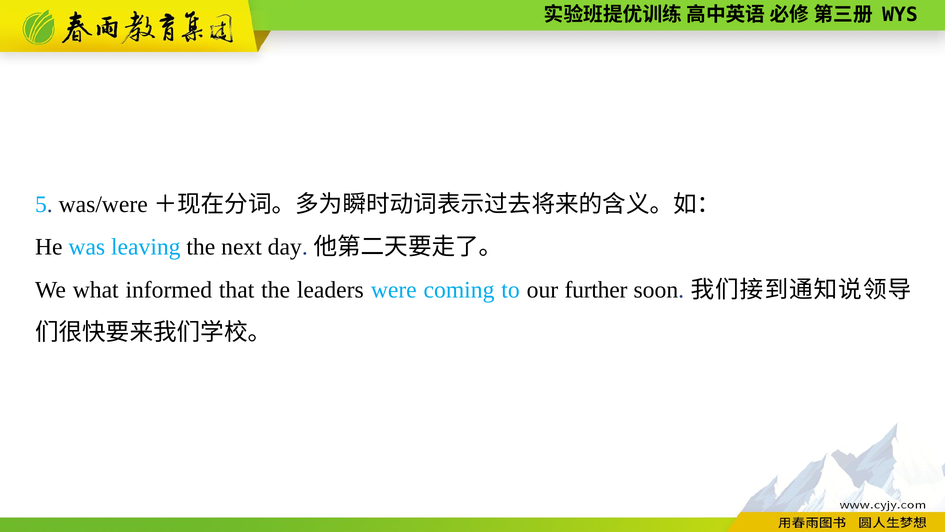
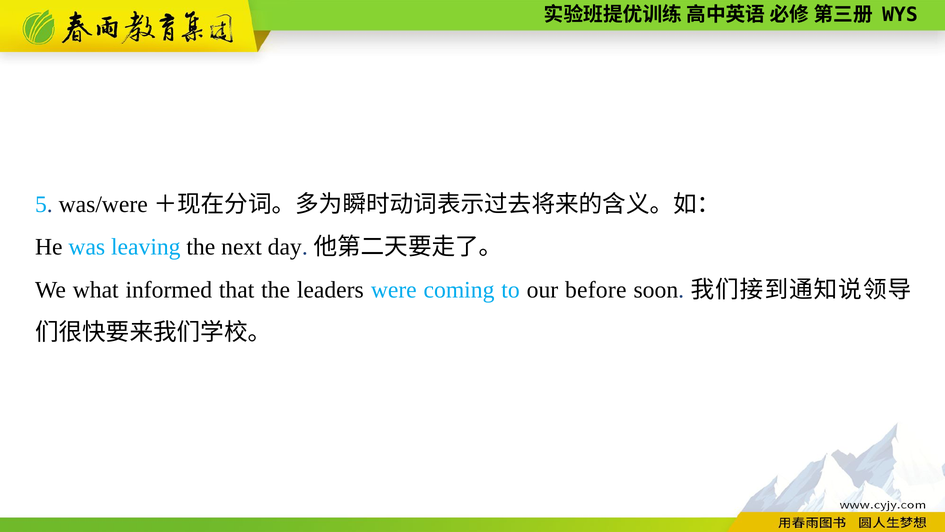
further: further -> before
